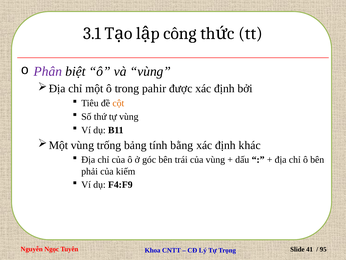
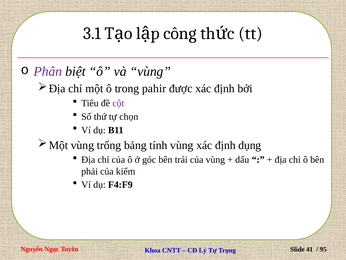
cột colour: orange -> purple
tự vùng: vùng -> chọn
tính bằng: bằng -> vùng
khác: khác -> dụng
